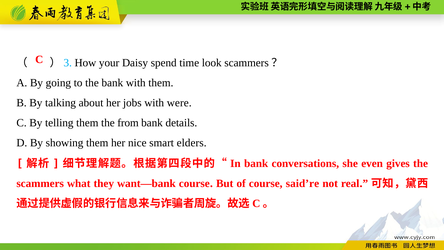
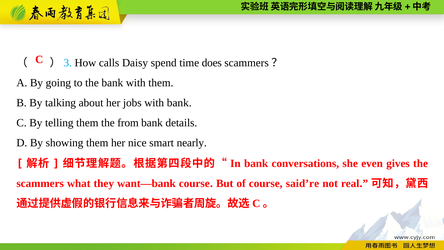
your: your -> calls
look: look -> does
with were: were -> bank
elders: elders -> nearly
